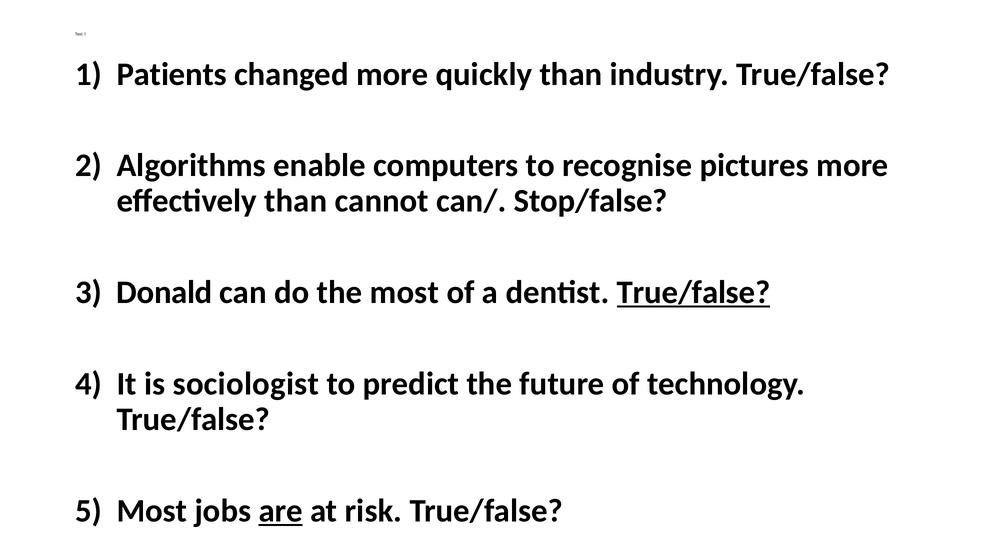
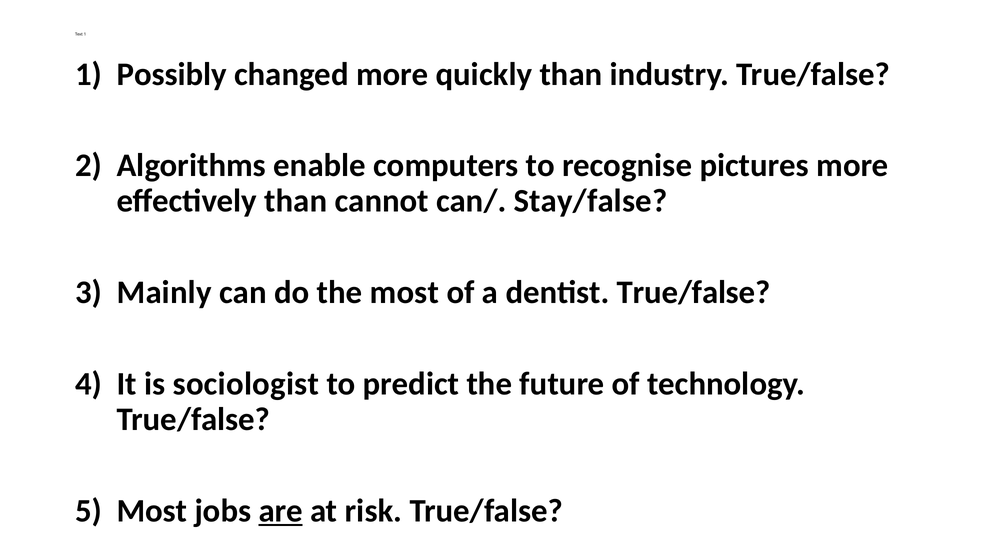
Patients: Patients -> Possibly
Stop/false: Stop/false -> Stay/false
Donald: Donald -> Mainly
True/false at (694, 293) underline: present -> none
